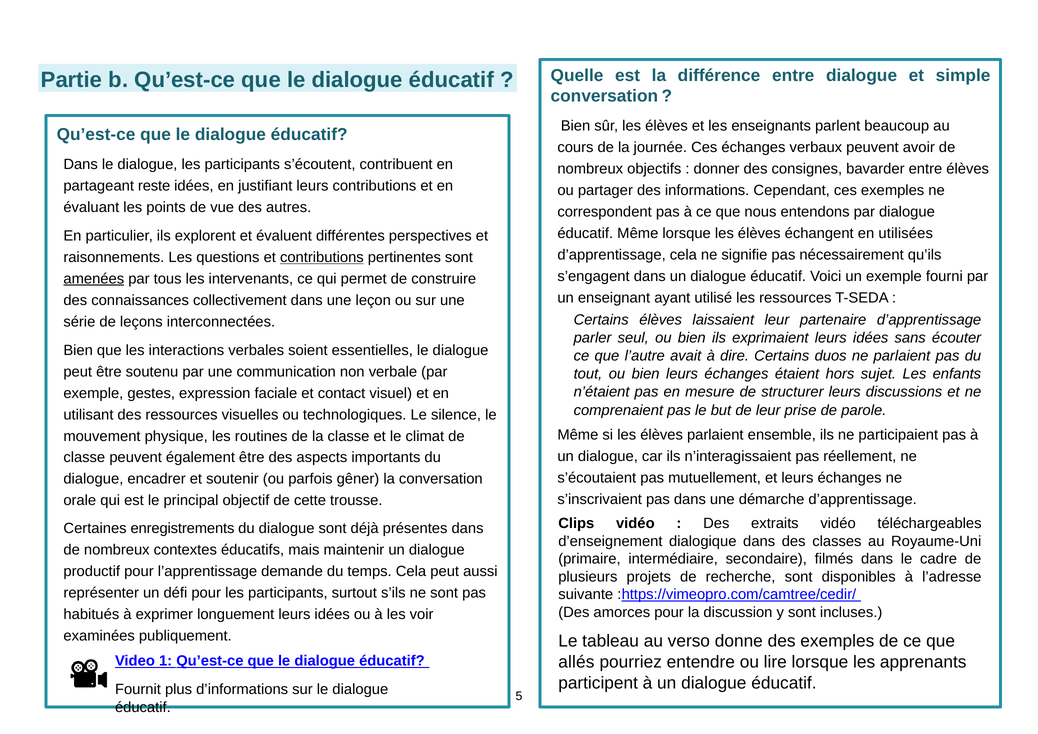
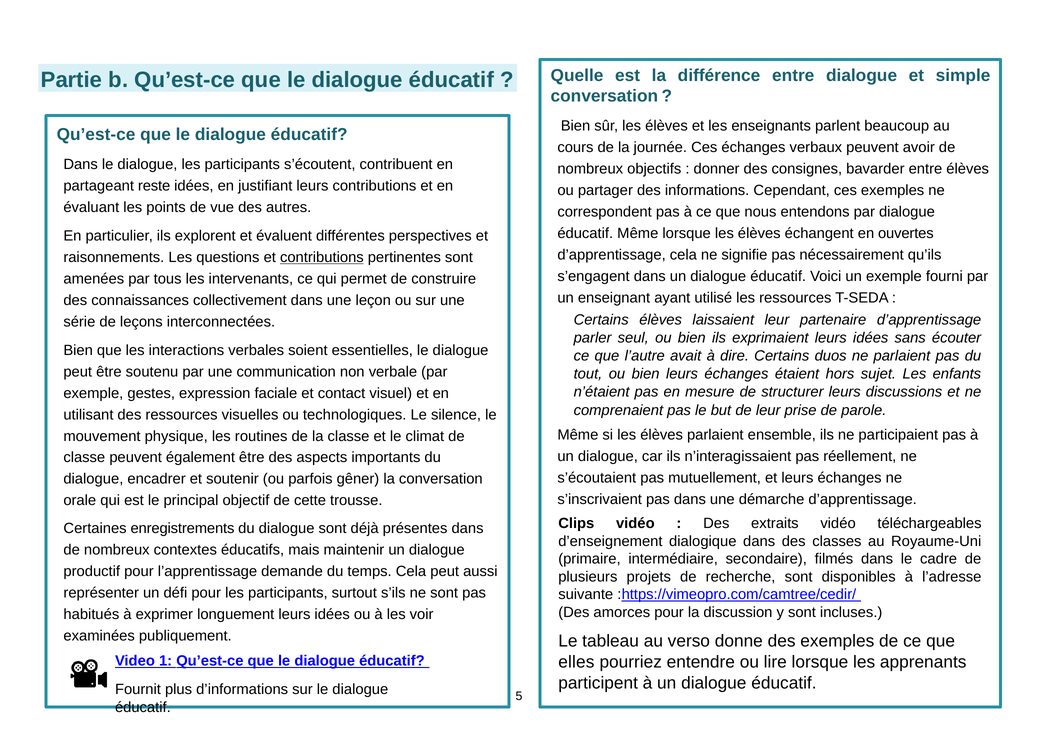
utilisées: utilisées -> ouvertes
amenées underline: present -> none
allés: allés -> elles
